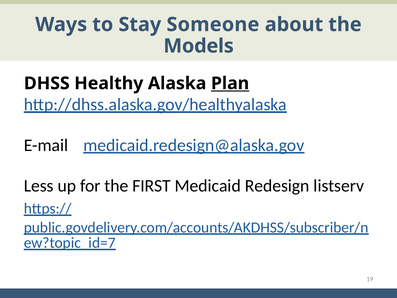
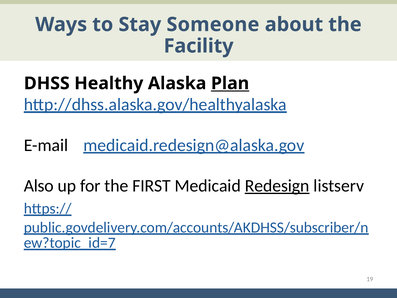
Models: Models -> Facility
Less: Less -> Also
Redesign underline: none -> present
